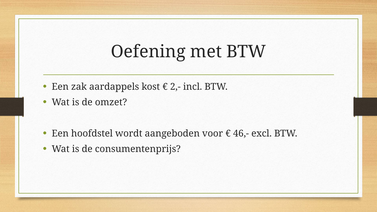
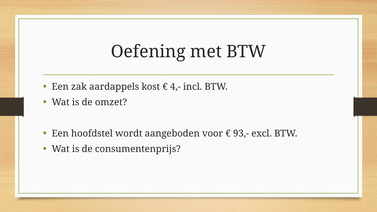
2,-: 2,- -> 4,-
46,-: 46,- -> 93,-
